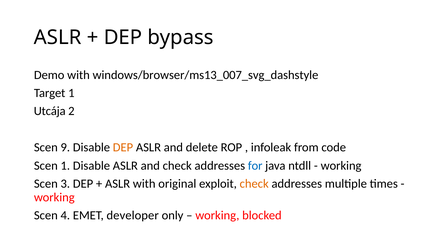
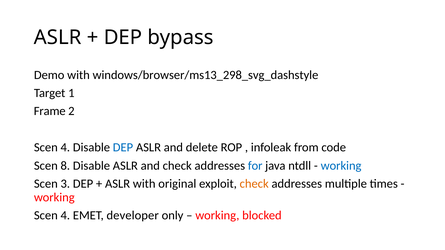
windows/browser/ms13_007_svg_dashstyle: windows/browser/ms13_007_svg_dashstyle -> windows/browser/ms13_298_svg_dashstyle
Utcája: Utcája -> Frame
9 at (65, 148): 9 -> 4
DEP at (123, 148) colour: orange -> blue
Scen 1: 1 -> 8
working at (341, 166) colour: black -> blue
